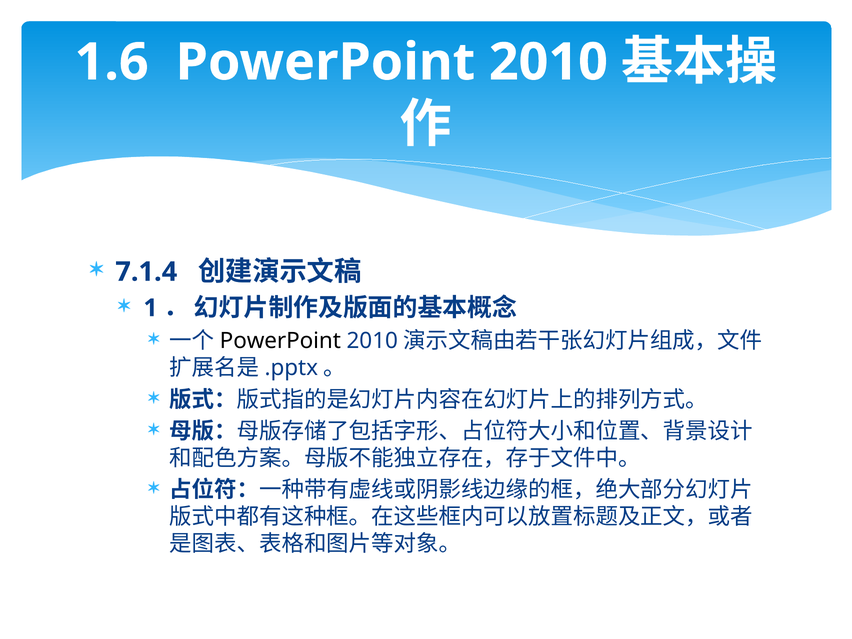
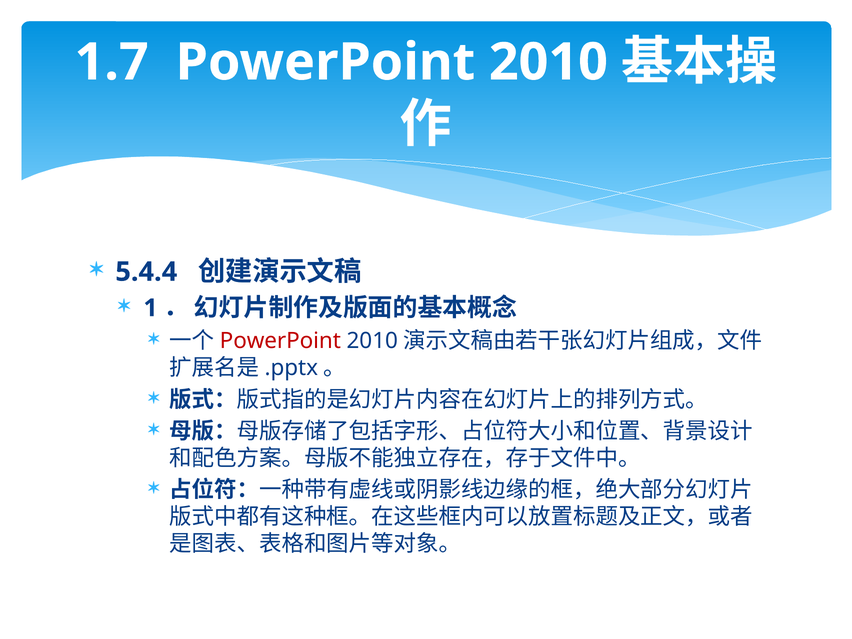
1.6: 1.6 -> 1.7
7.1.4: 7.1.4 -> 5.4.4
PowerPoint at (280, 341) colour: black -> red
